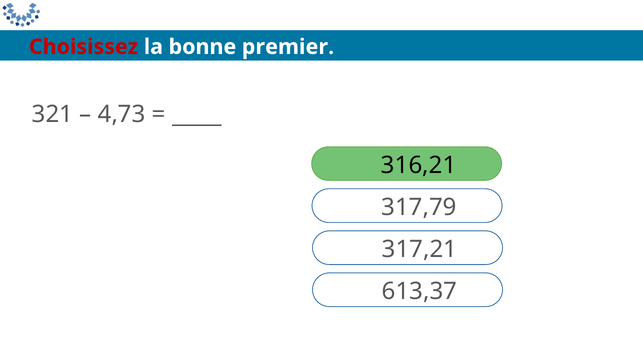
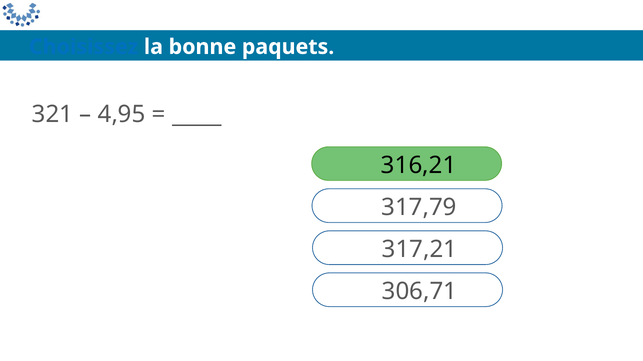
Choisissez colour: red -> blue
premier: premier -> paquets
4,73: 4,73 -> 4,95
613,37: 613,37 -> 306,71
